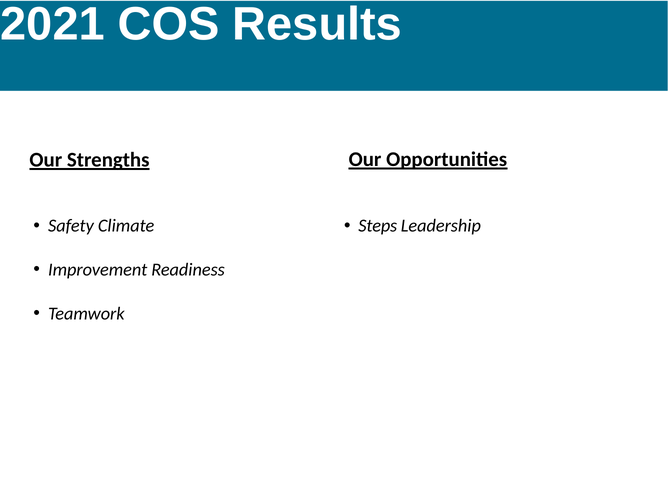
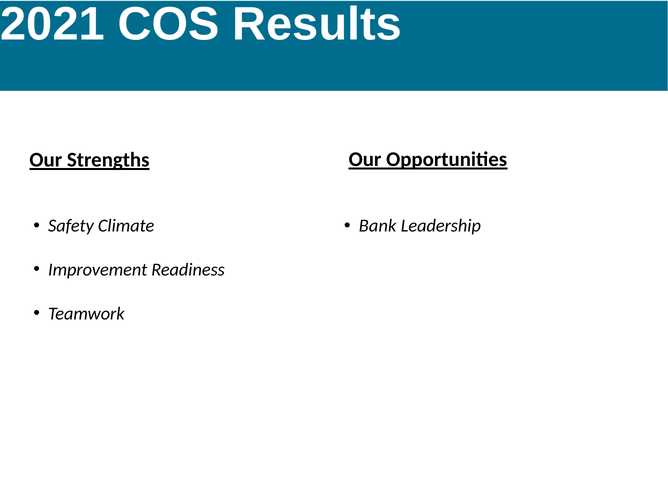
Steps: Steps -> Bank
